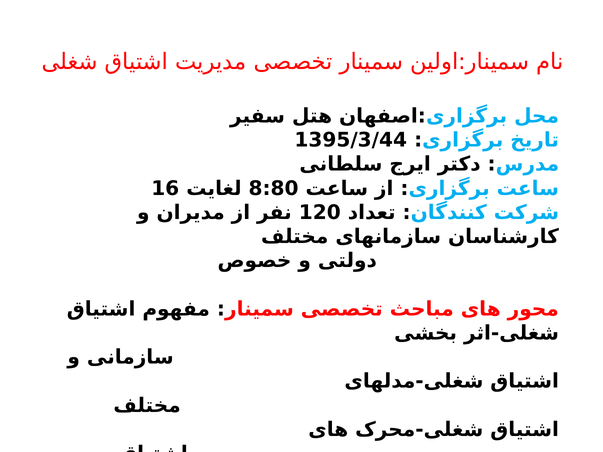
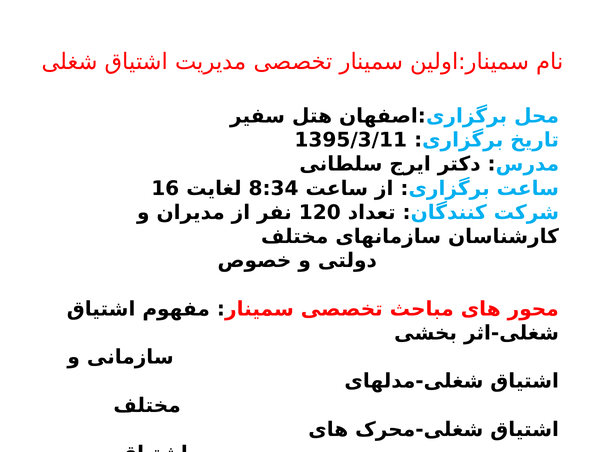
1395/3/44: 1395/3/44 -> 1395/3/11
8:80: 8:80 -> 8:34
